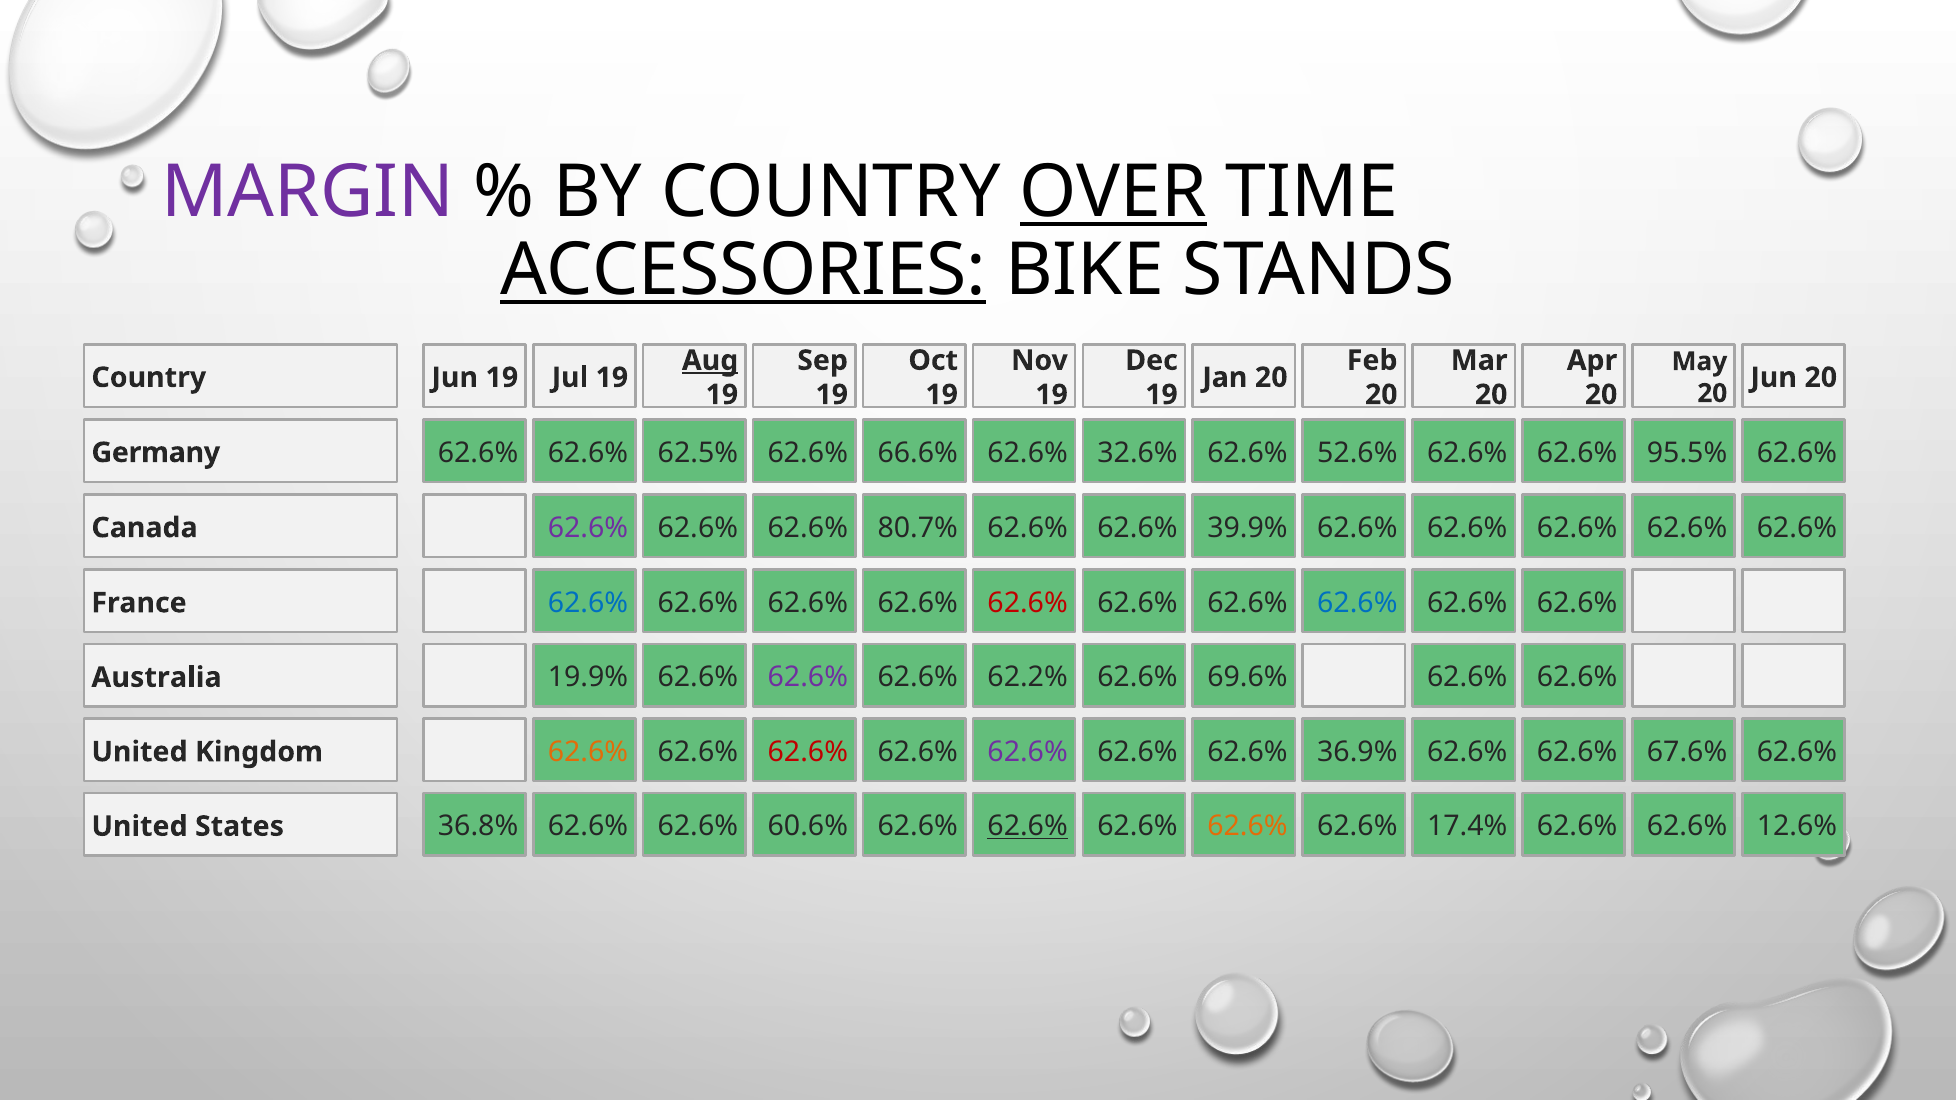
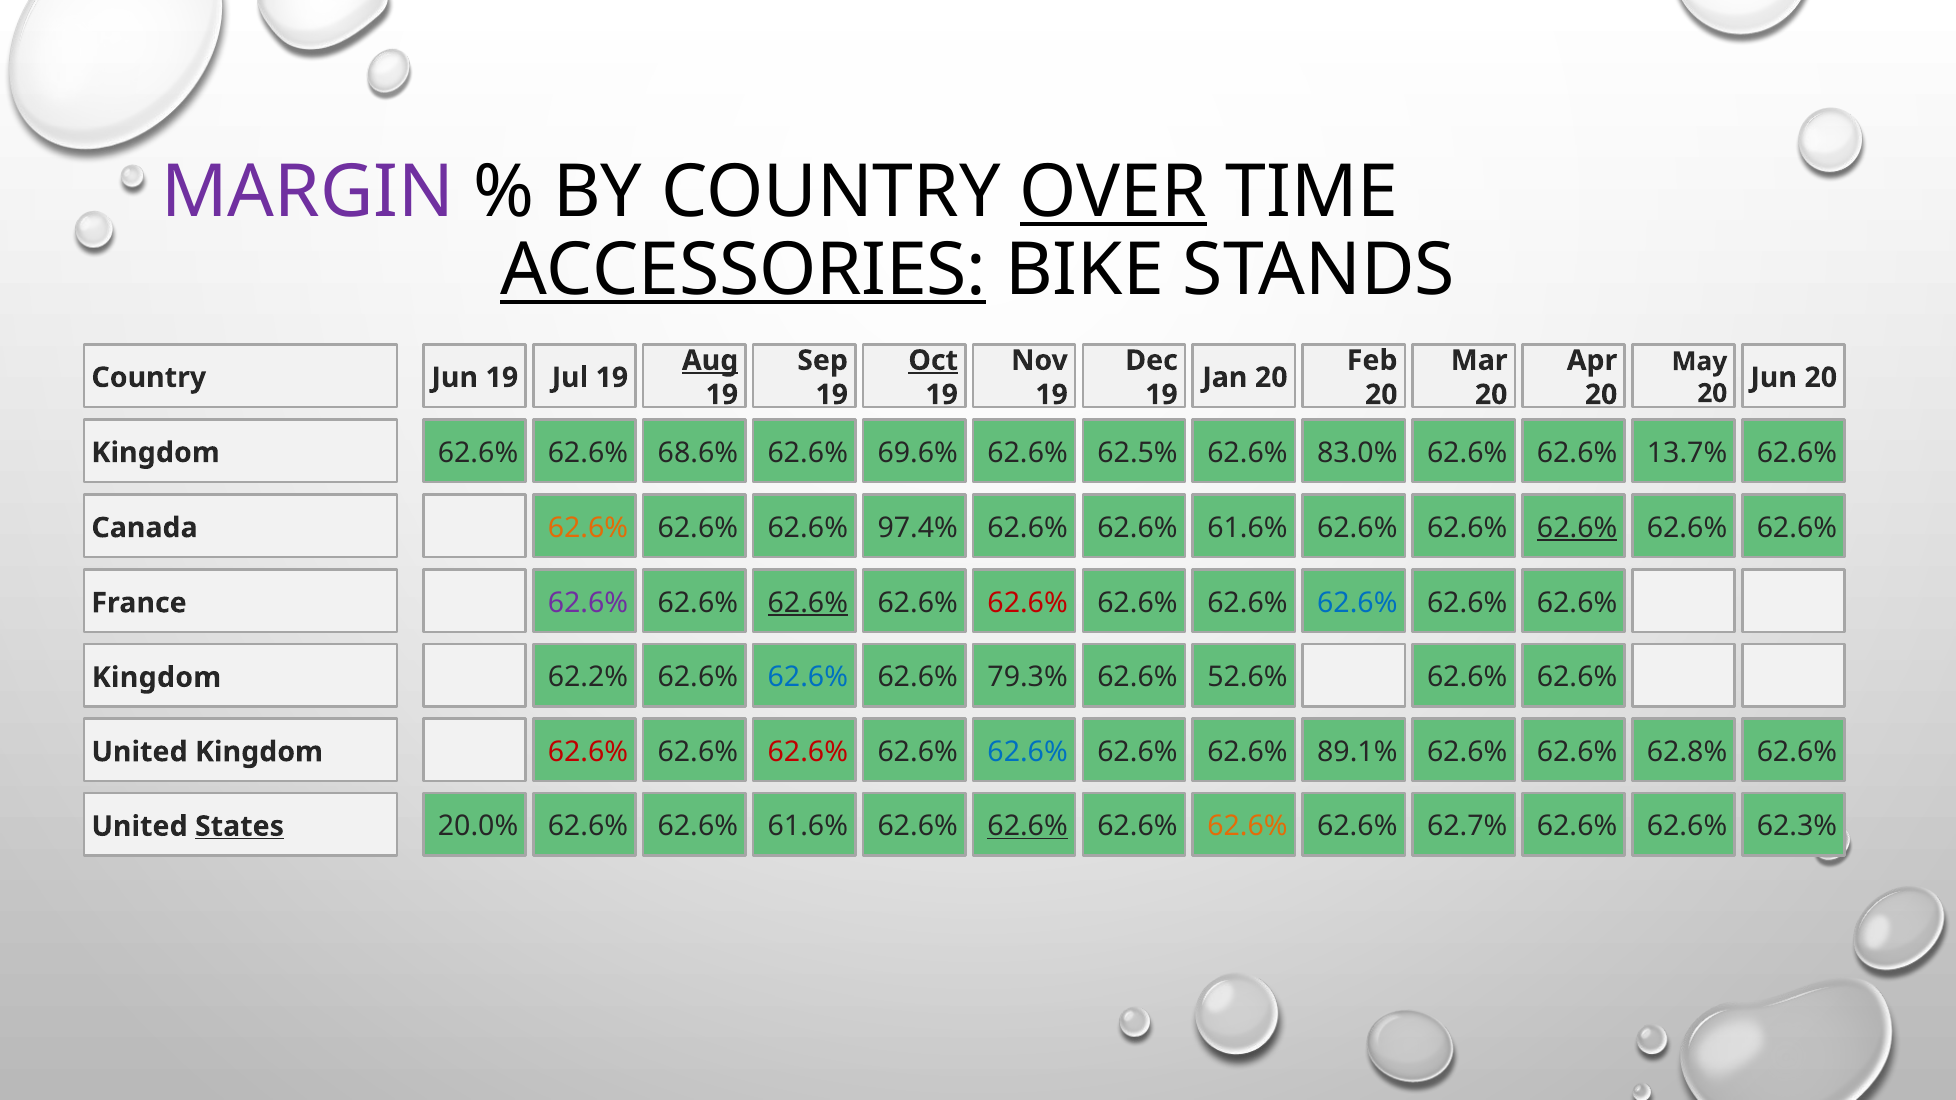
Oct underline: none -> present
62.5%: 62.5% -> 68.6%
66.6%: 66.6% -> 69.6%
32.6%: 32.6% -> 62.5%
52.6%: 52.6% -> 83.0%
95.5%: 95.5% -> 13.7%
Germany at (156, 453): Germany -> Kingdom
62.6% at (588, 528) colour: purple -> orange
80.7%: 80.7% -> 97.4%
39.9% at (1247, 528): 39.9% -> 61.6%
62.6% at (1577, 528) underline: none -> present
62.6% at (588, 603) colour: blue -> purple
62.6% at (808, 603) underline: none -> present
19.9%: 19.9% -> 62.2%
62.6% at (808, 678) colour: purple -> blue
62.2%: 62.2% -> 79.3%
69.6%: 69.6% -> 52.6%
Australia at (157, 678): Australia -> Kingdom
62.6% at (588, 752) colour: orange -> red
62.6% at (1028, 752) colour: purple -> blue
36.9%: 36.9% -> 89.1%
67.6%: 67.6% -> 62.8%
36.8%: 36.8% -> 20.0%
60.6% at (808, 827): 60.6% -> 61.6%
17.4%: 17.4% -> 62.7%
12.6%: 12.6% -> 62.3%
States underline: none -> present
